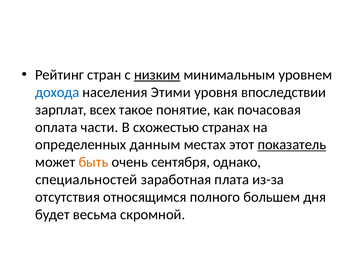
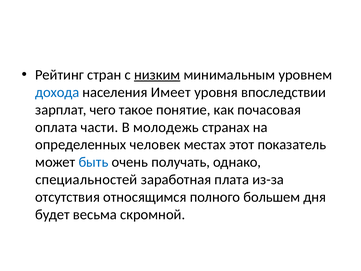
Этими: Этими -> Имеет
всех: всех -> чего
схожестью: схожестью -> молодежь
данным: данным -> человек
показатель underline: present -> none
быть colour: orange -> blue
сентября: сентября -> получать
